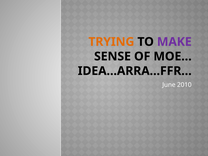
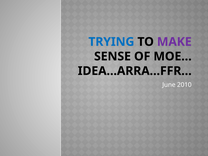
TRYING colour: orange -> blue
